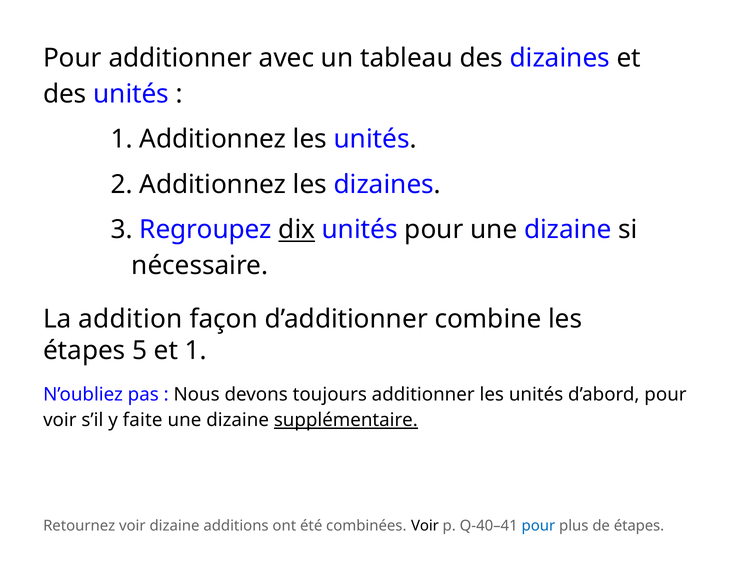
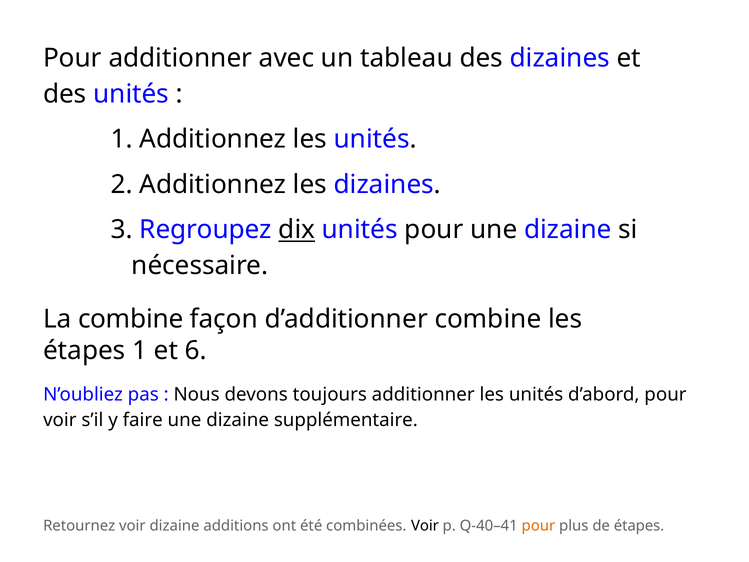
La addition: addition -> combine
étapes 5: 5 -> 1
et 1: 1 -> 6
faite: faite -> faire
supplémentaire underline: present -> none
pour at (538, 525) colour: blue -> orange
